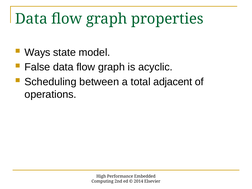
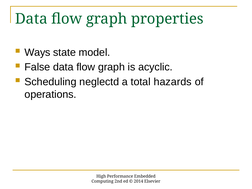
between: between -> neglectd
adjacent: adjacent -> hazards
